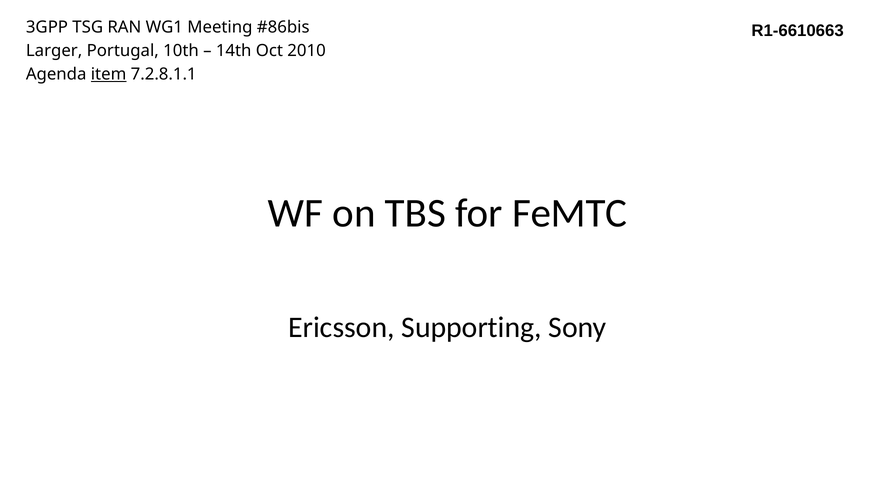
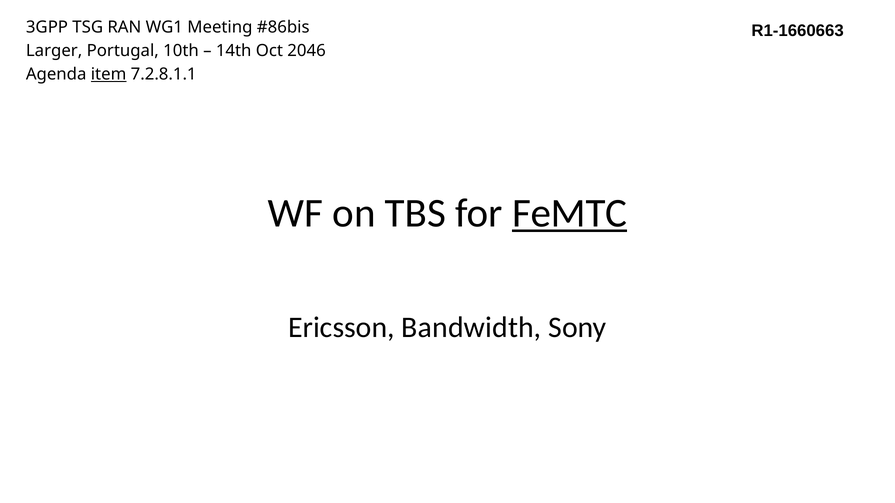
R1-6610663: R1-6610663 -> R1-1660663
2010: 2010 -> 2046
FeMTC underline: none -> present
Supporting: Supporting -> Bandwidth
